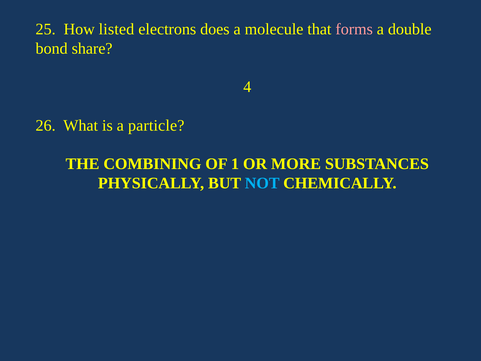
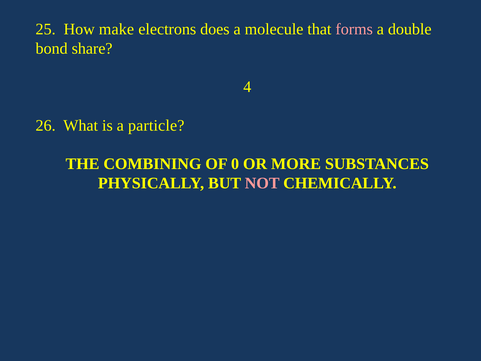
listed: listed -> make
1: 1 -> 0
NOT colour: light blue -> pink
